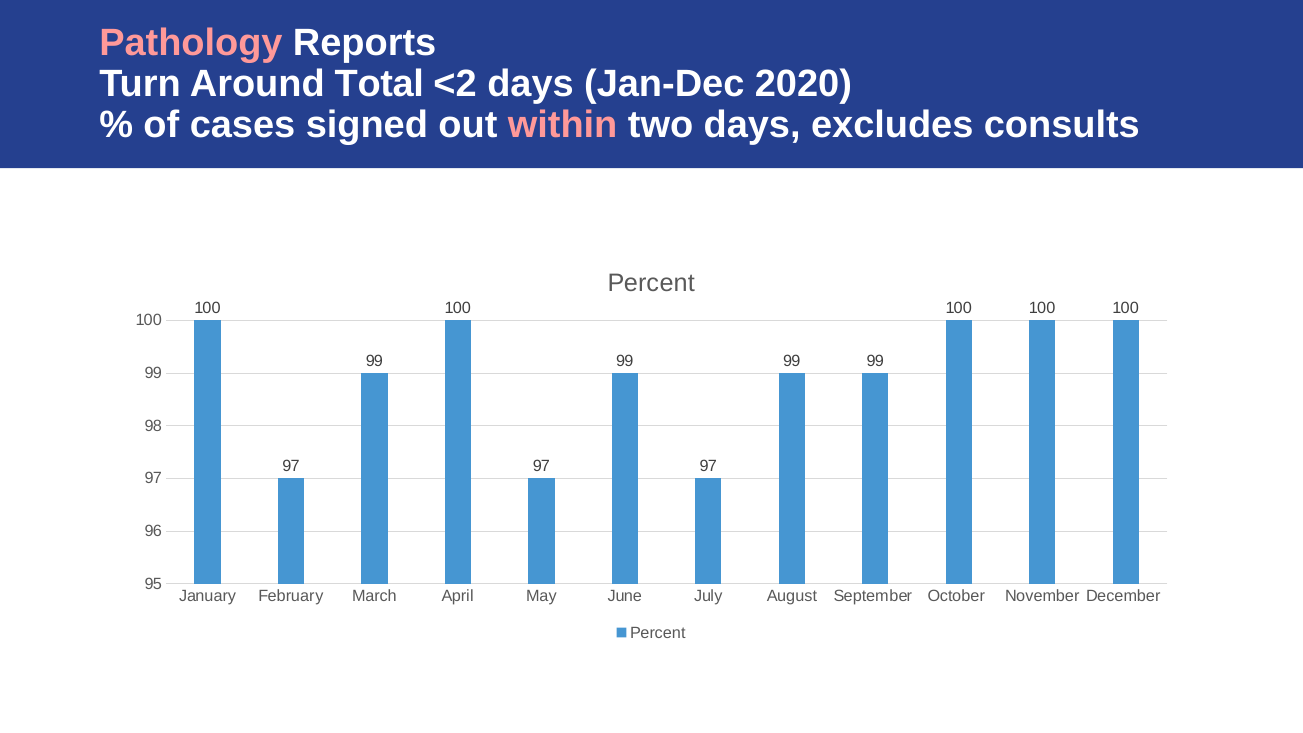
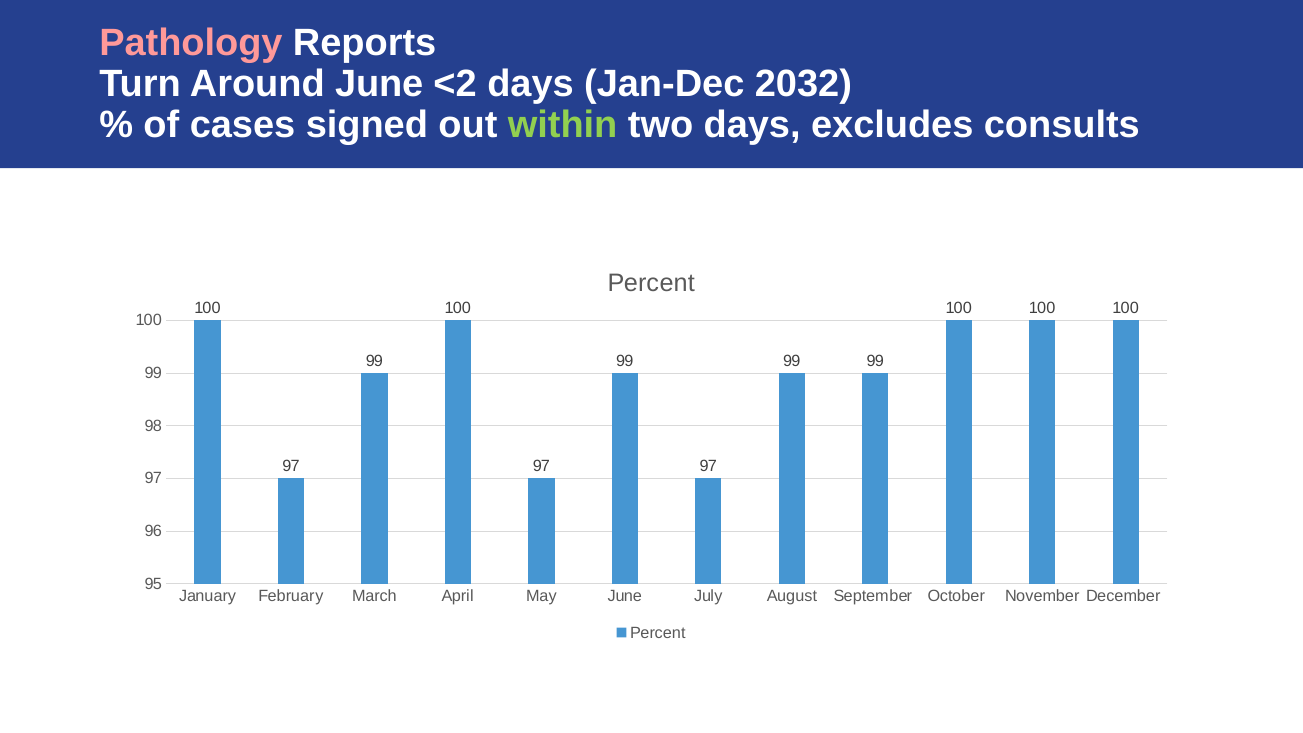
Around Total: Total -> June
2020: 2020 -> 2032
within colour: pink -> light green
